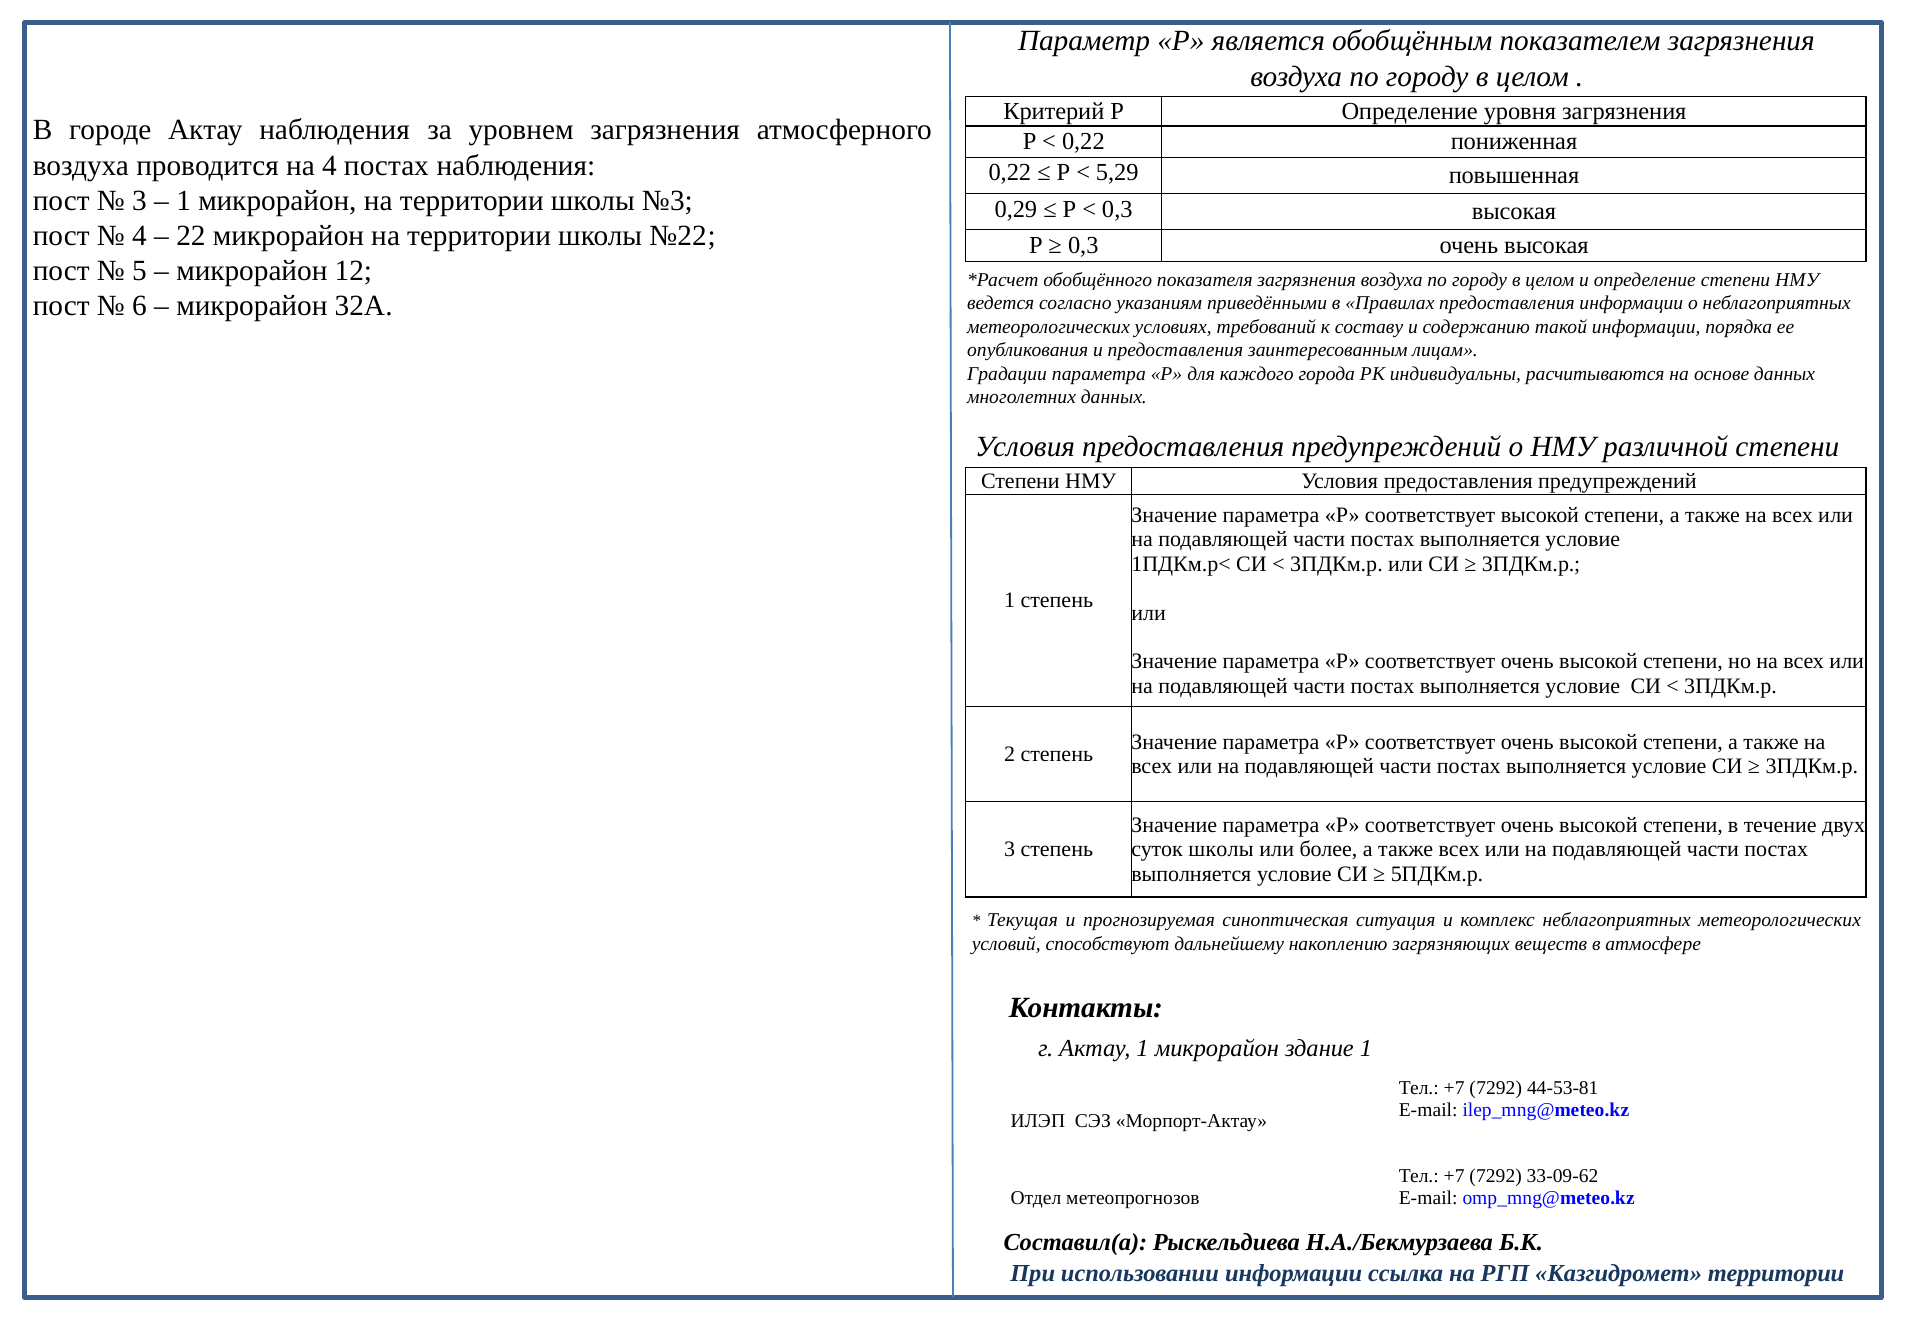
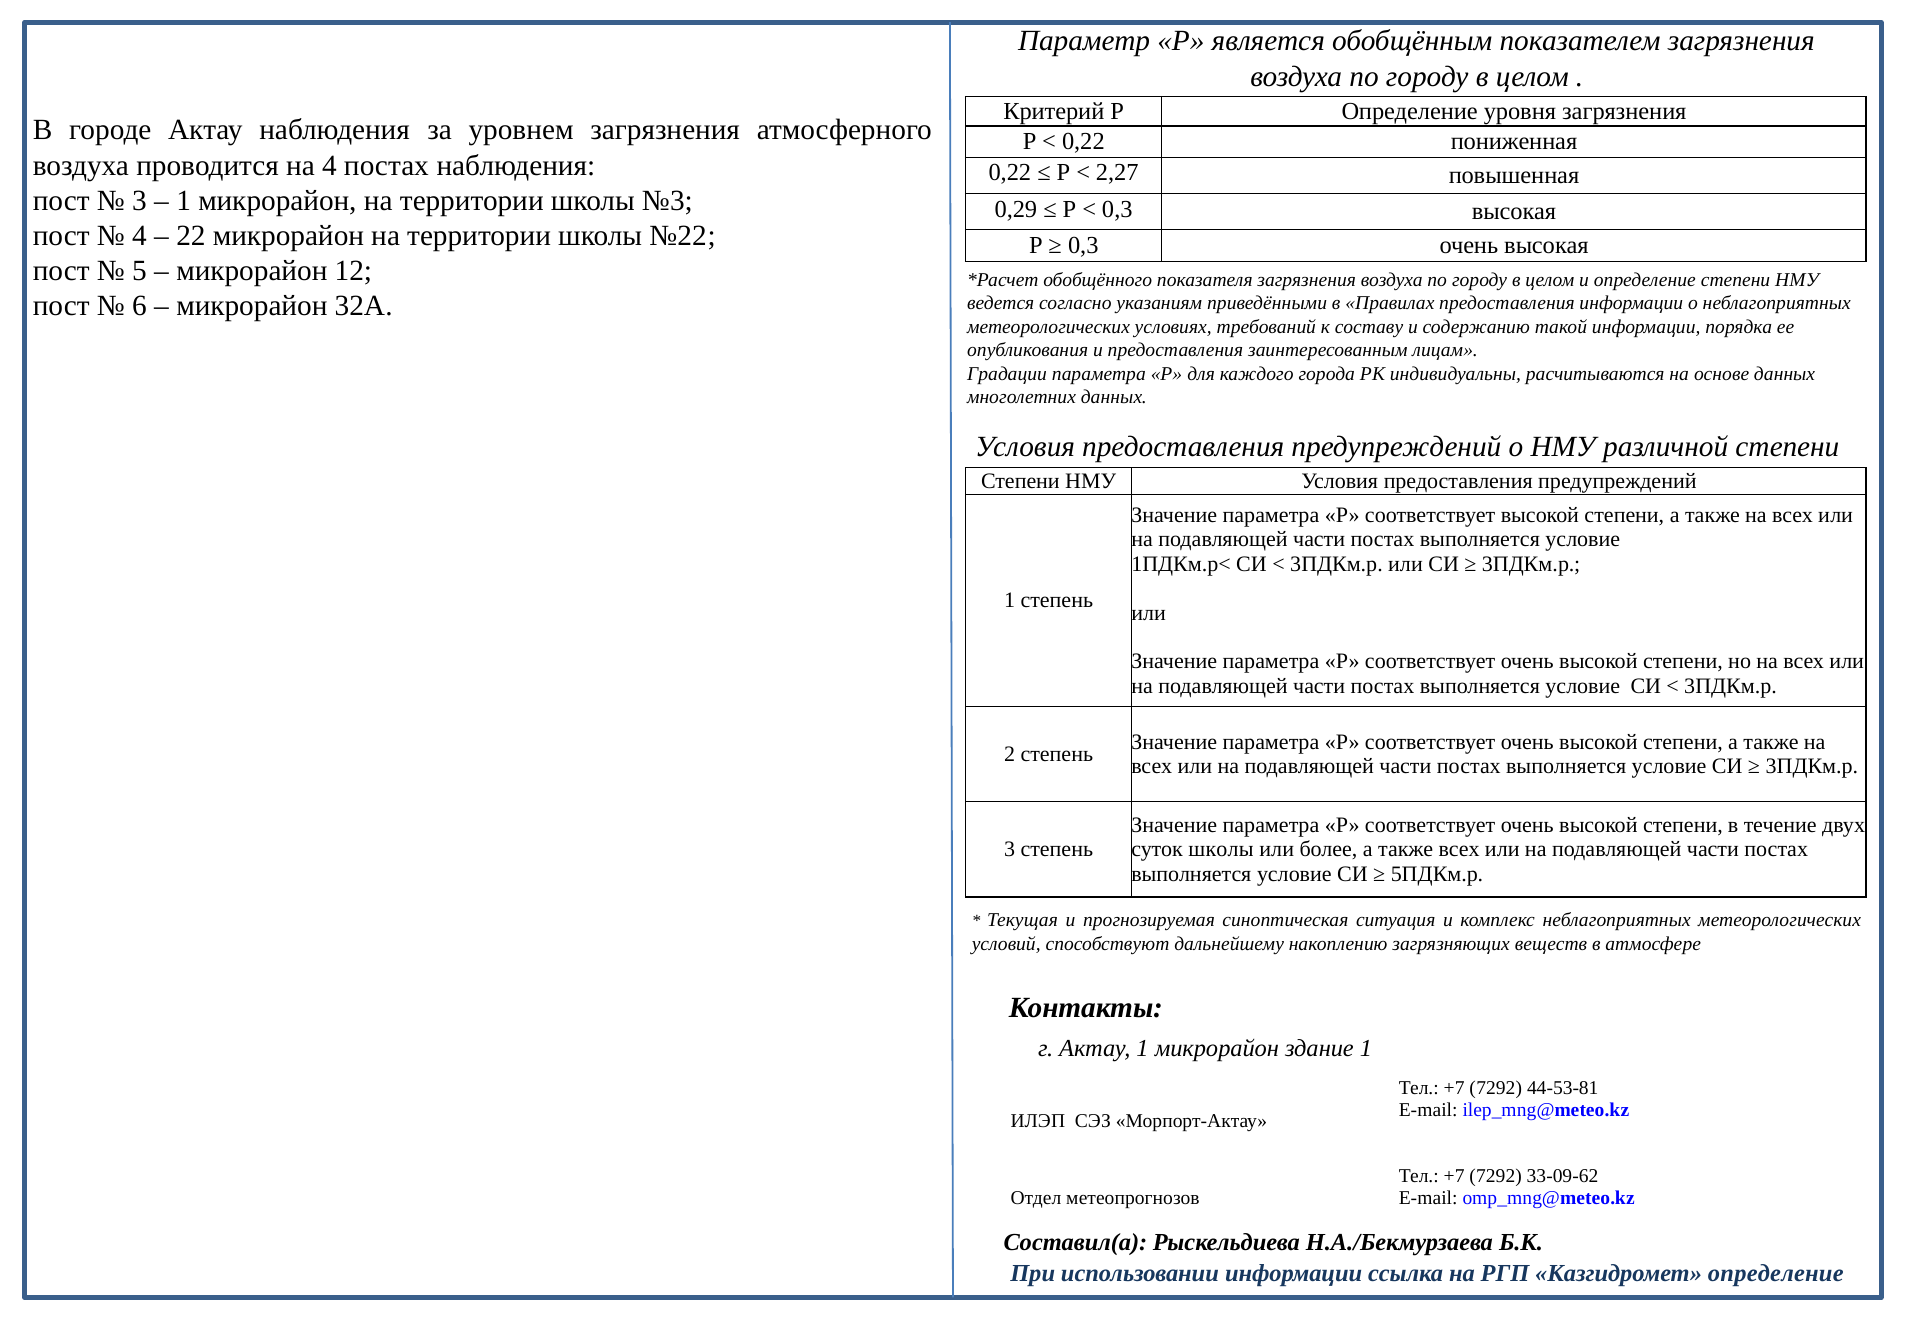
5,29: 5,29 -> 2,27
Казгидромет территории: территории -> определение
